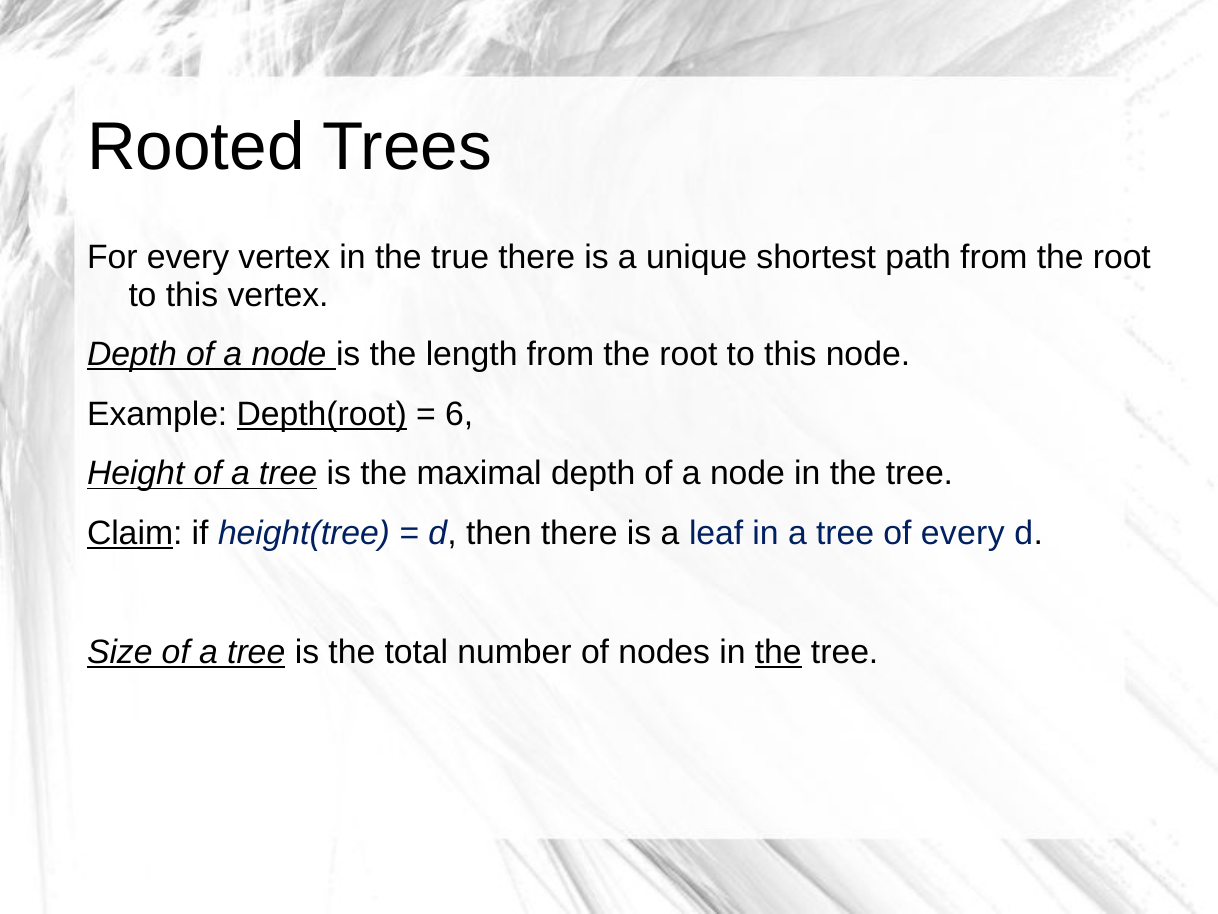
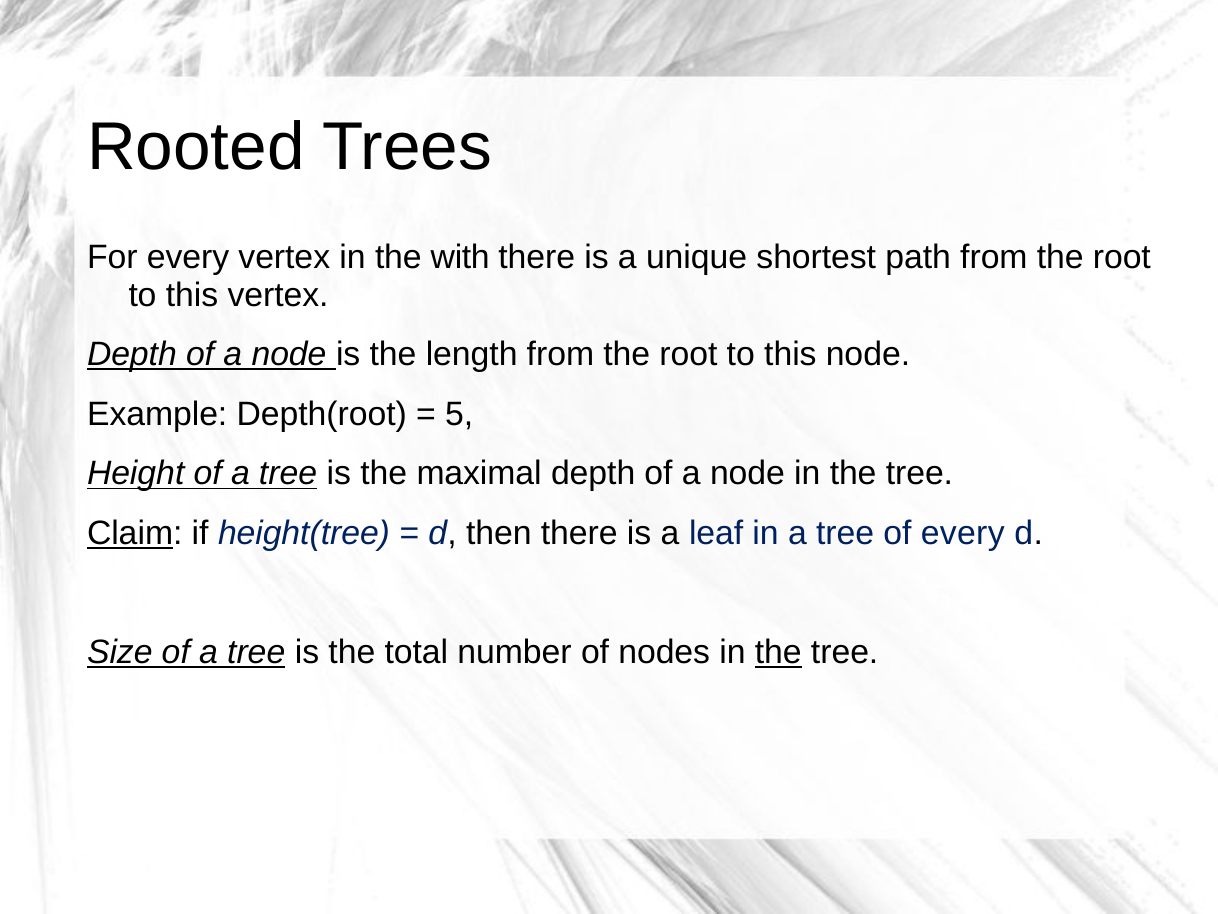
true: true -> with
Depth(root underline: present -> none
6: 6 -> 5
